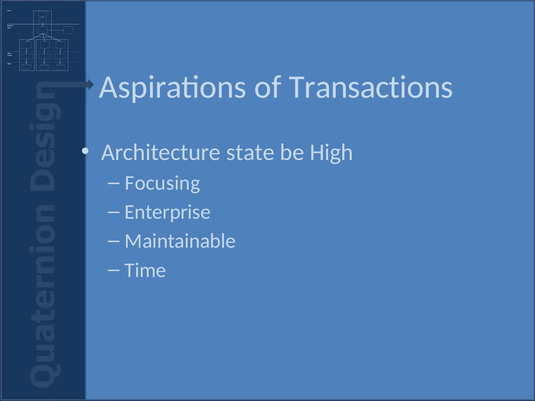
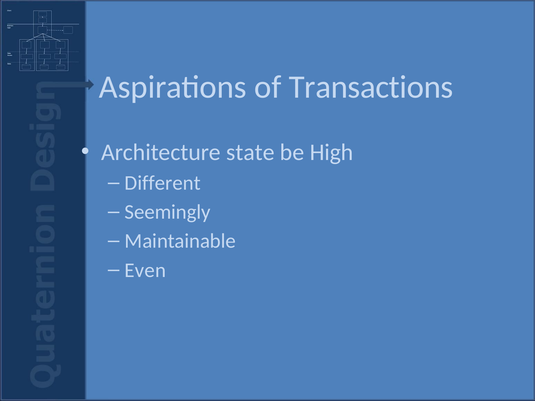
Focusing: Focusing -> Different
Enterprise: Enterprise -> Seemingly
Time: Time -> Even
